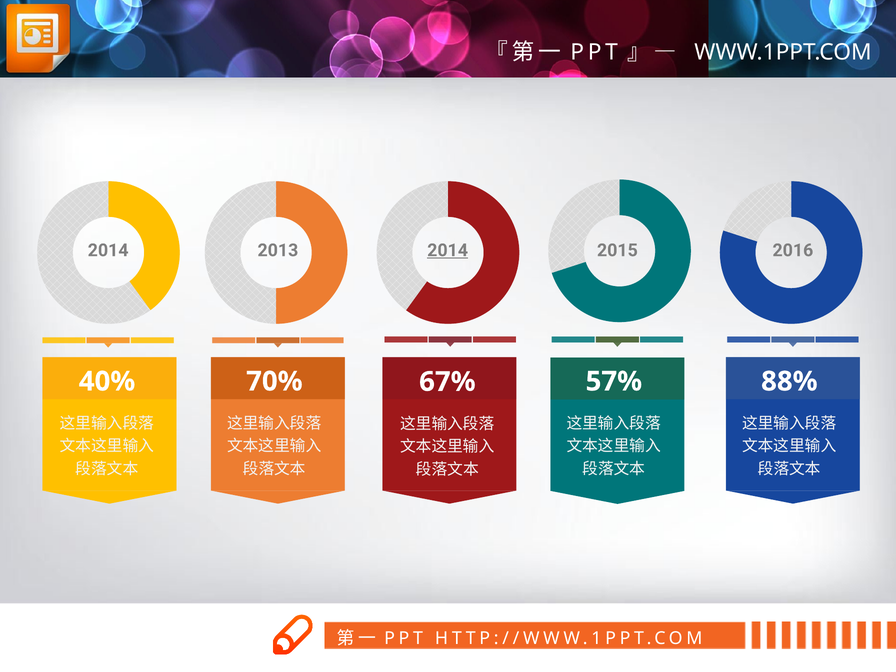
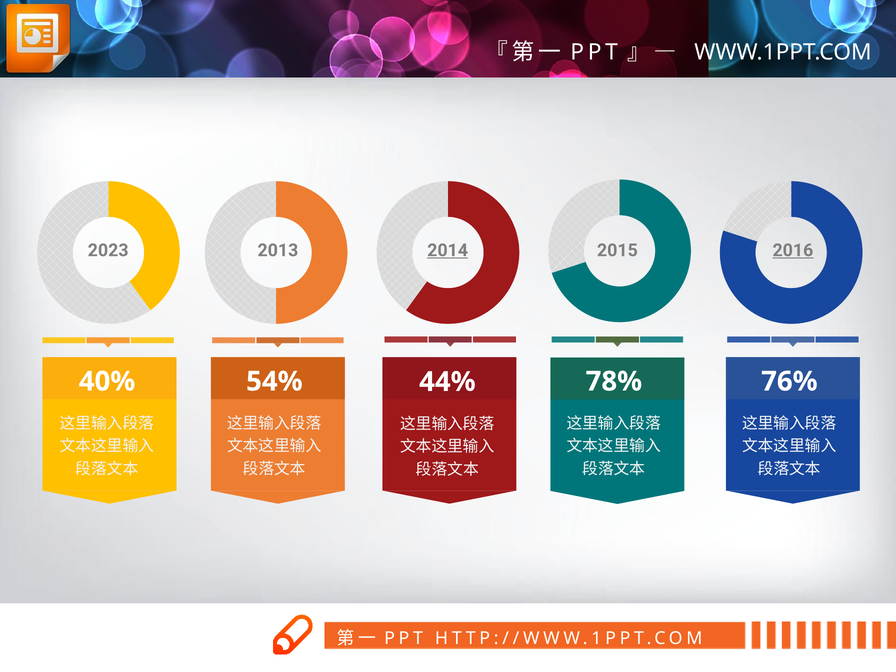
2014 at (108, 250): 2014 -> 2023
2016 underline: none -> present
70%: 70% -> 54%
57%: 57% -> 78%
88%: 88% -> 76%
67%: 67% -> 44%
